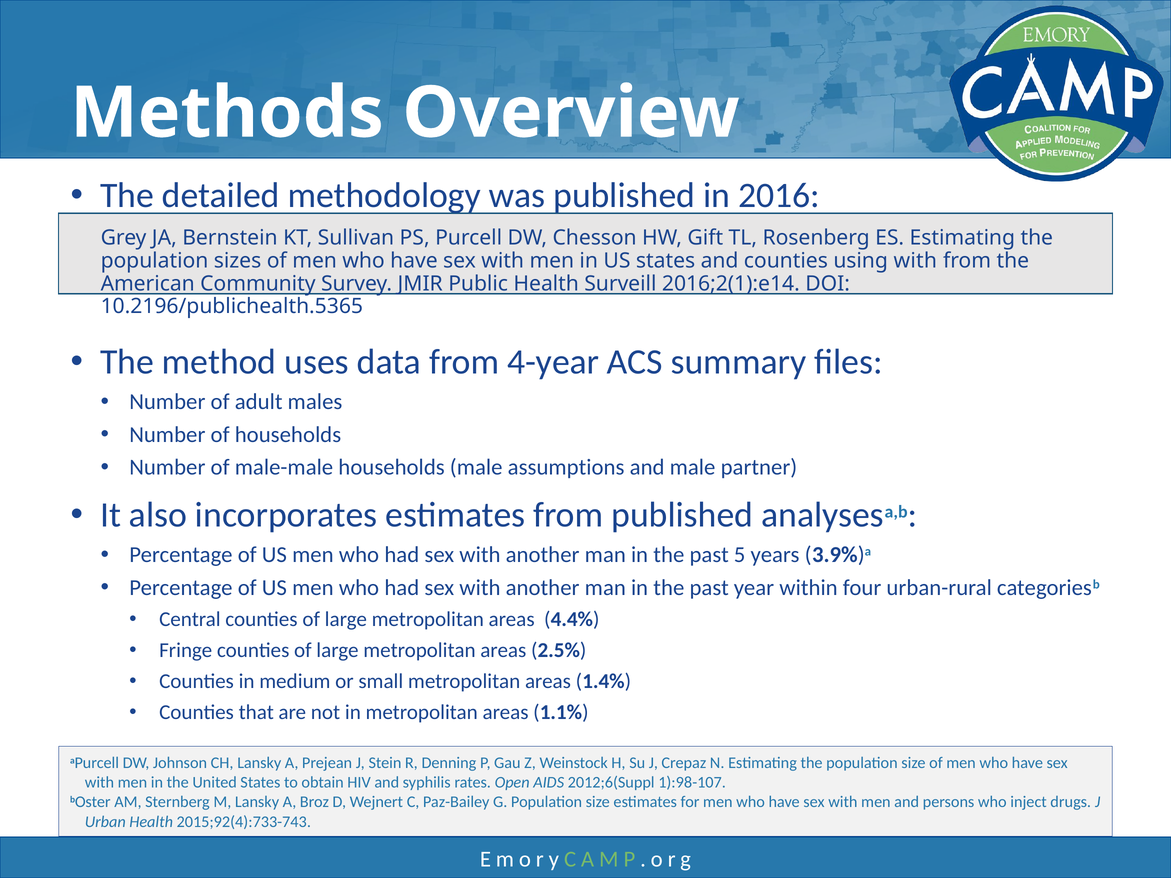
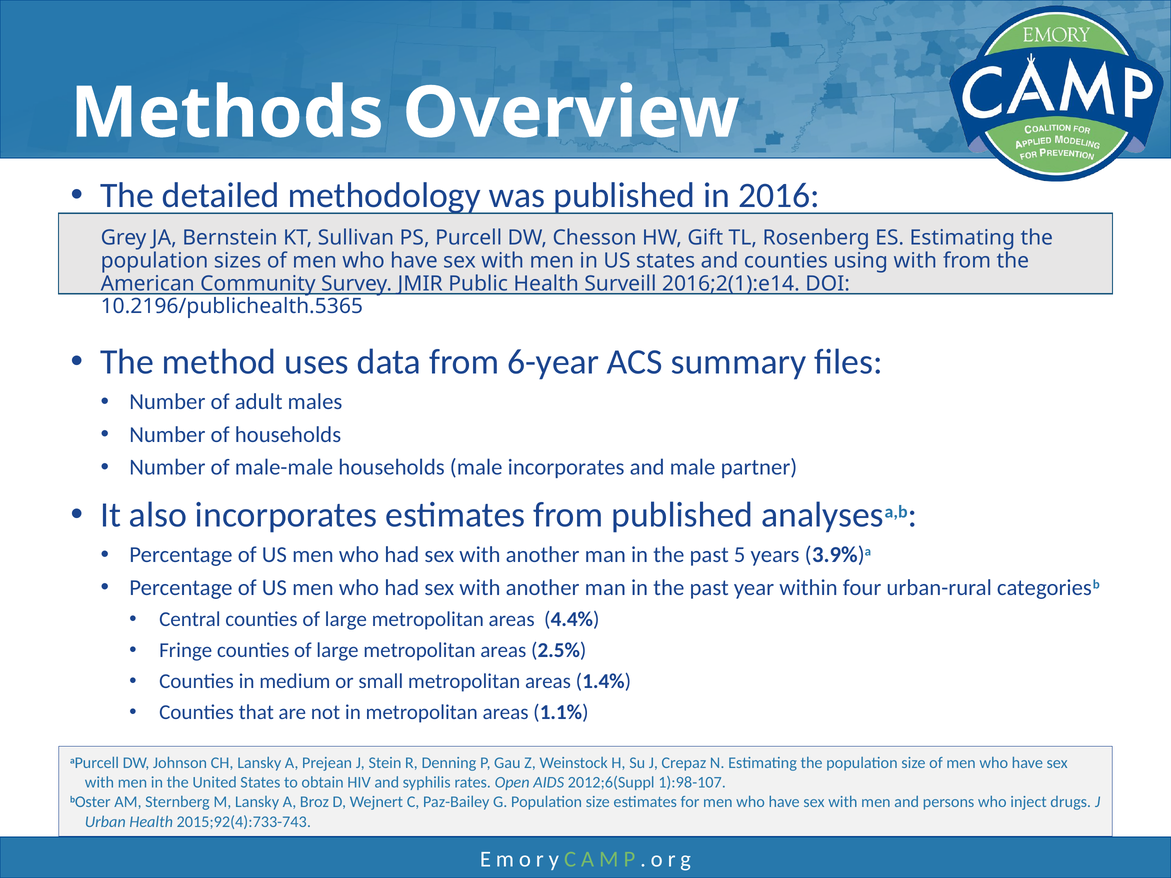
4-year: 4-year -> 6-year
male assumptions: assumptions -> incorporates
